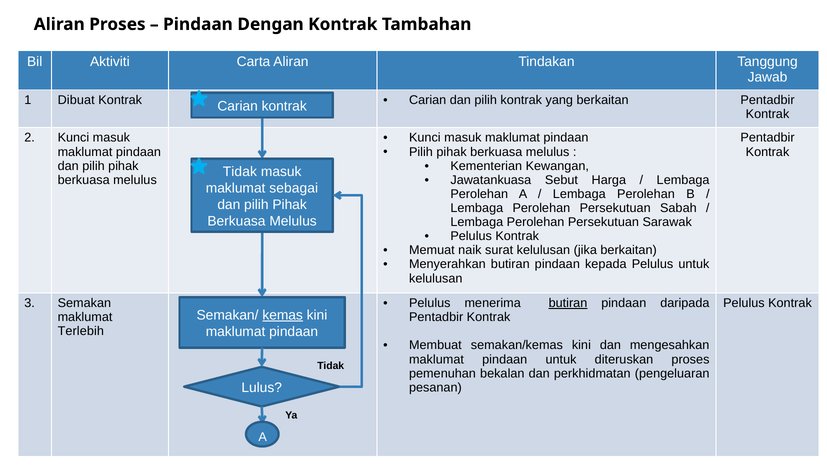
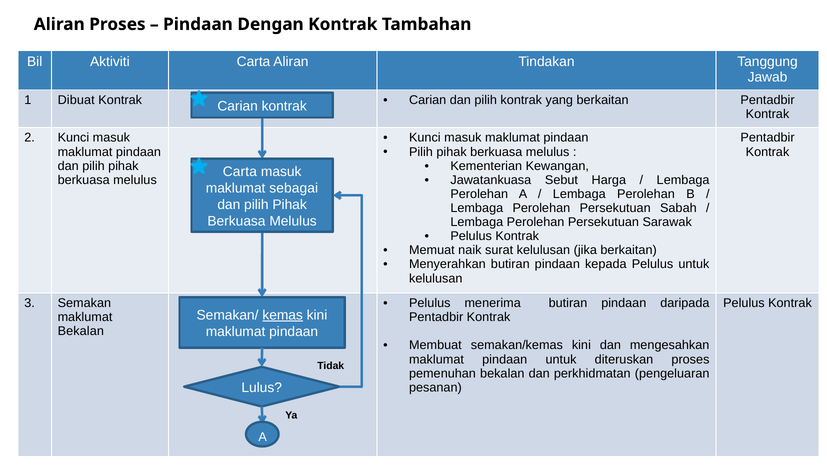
Tidak at (240, 172): Tidak -> Carta
butiran at (568, 303) underline: present -> none
Terlebih at (81, 331): Terlebih -> Bekalan
